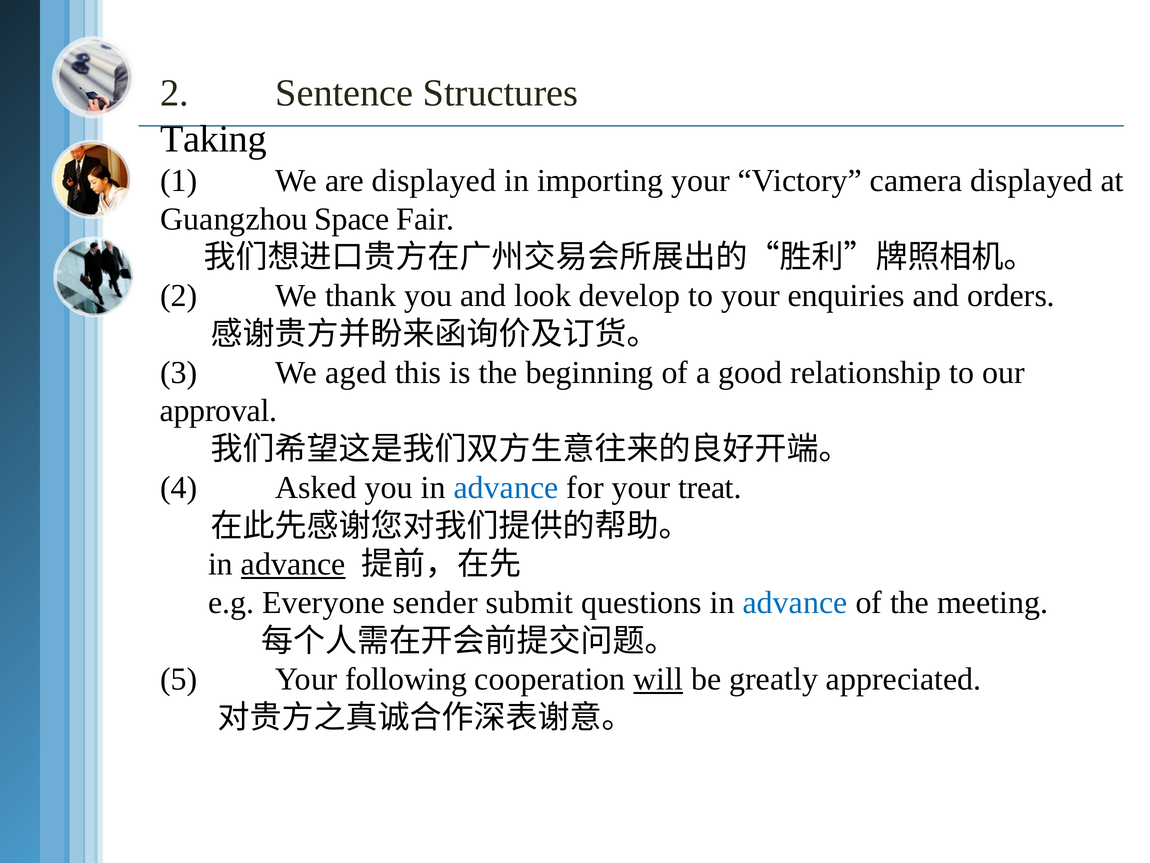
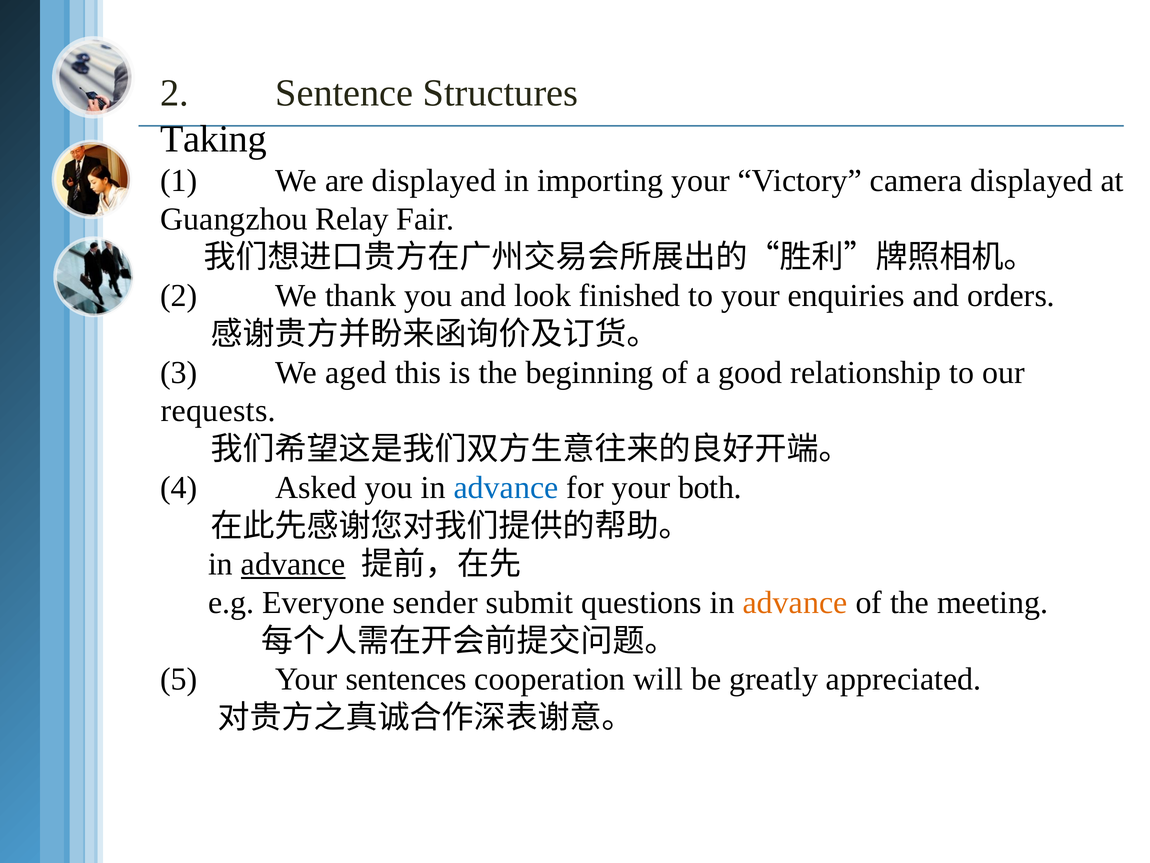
Space: Space -> Relay
develop: develop -> finished
approval: approval -> requests
treat: treat -> both
advance at (795, 602) colour: blue -> orange
following: following -> sentences
will underline: present -> none
